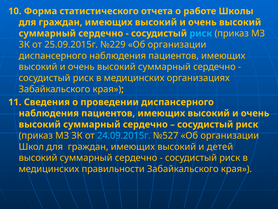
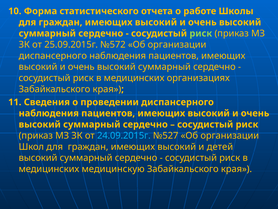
риск at (201, 33) colour: light blue -> light green
№229: №229 -> №572
правильности: правильности -> медицинскую
